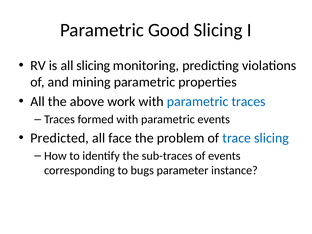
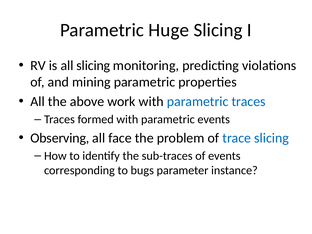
Good: Good -> Huge
Predicted: Predicted -> Observing
